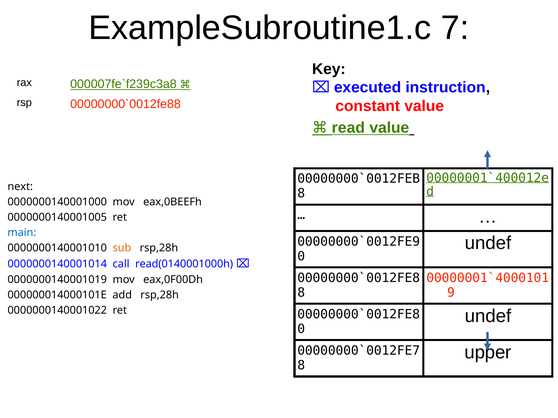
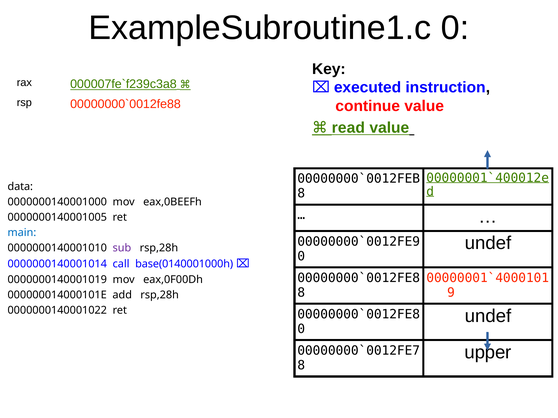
ExampleSubroutine1.c 7: 7 -> 0
constant: constant -> continue
next: next -> data
sub colour: orange -> purple
read(0140001000h: read(0140001000h -> base(0140001000h
